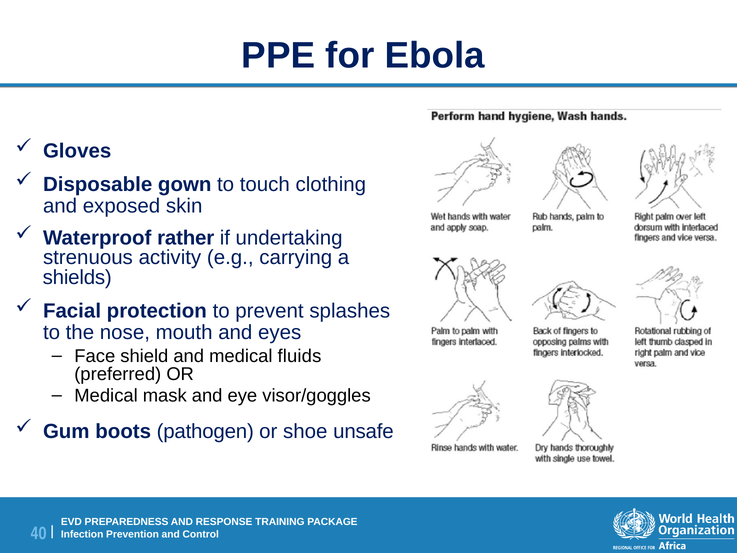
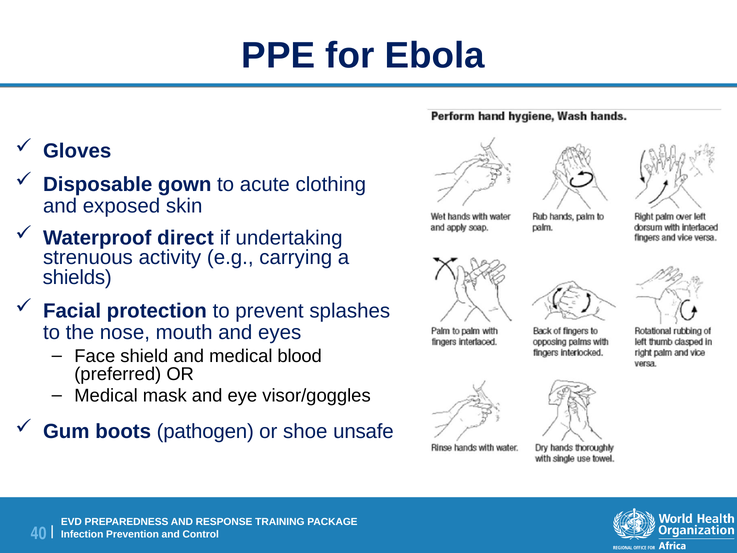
touch: touch -> acute
rather: rather -> direct
fluids: fluids -> blood
